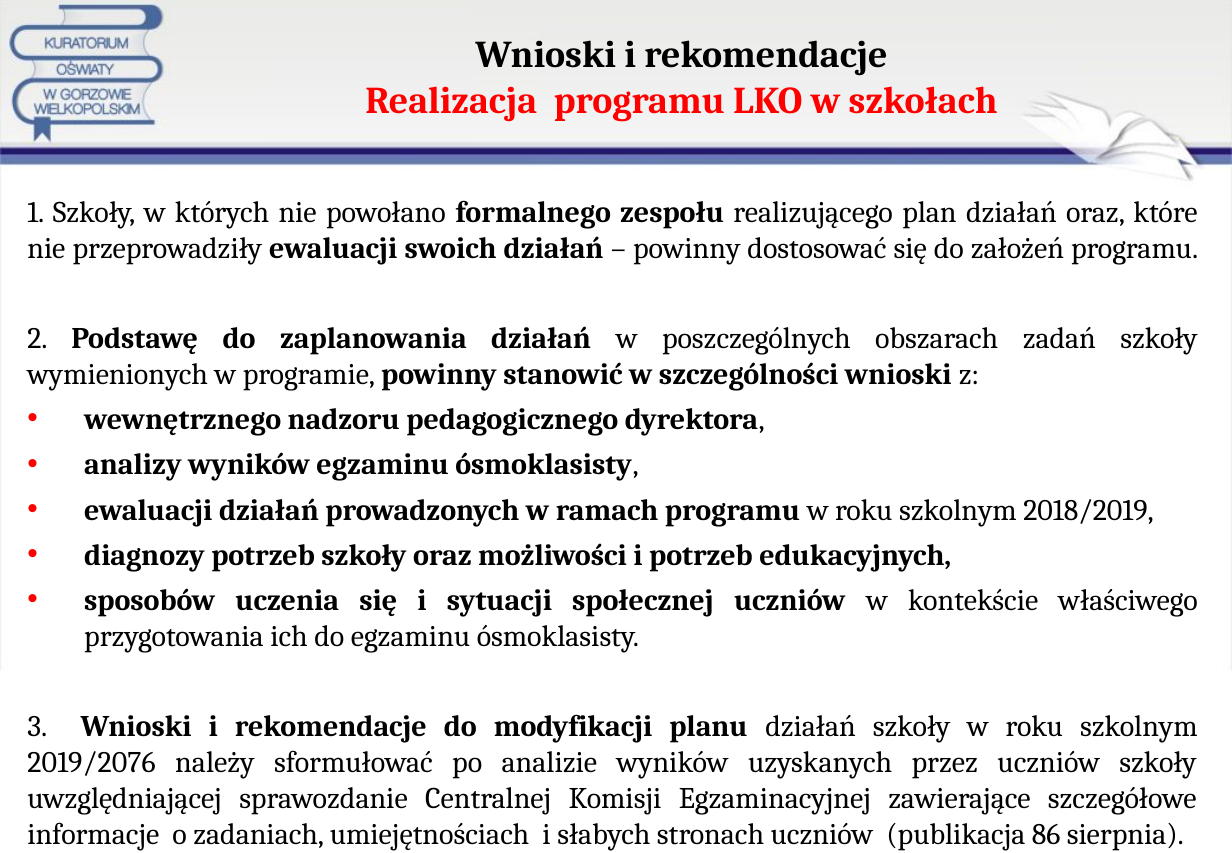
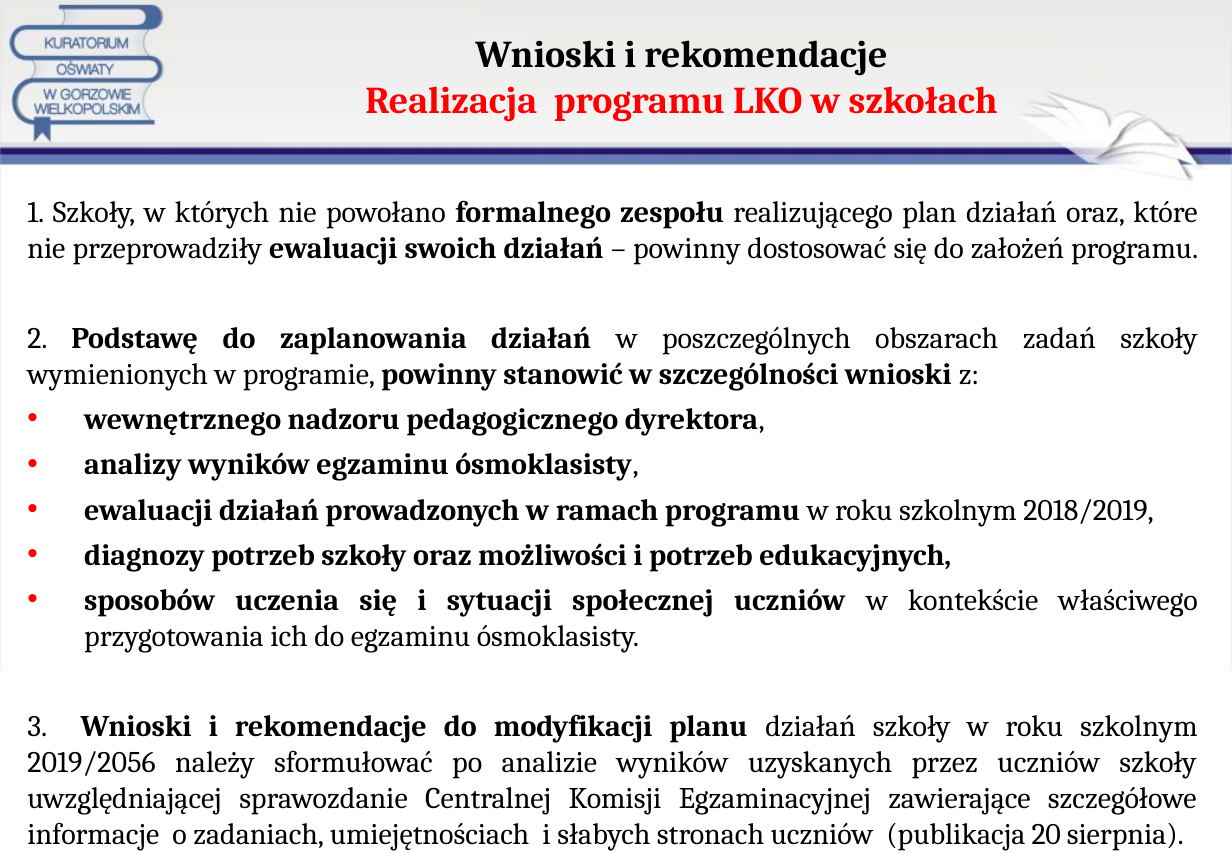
2019/2076: 2019/2076 -> 2019/2056
86: 86 -> 20
